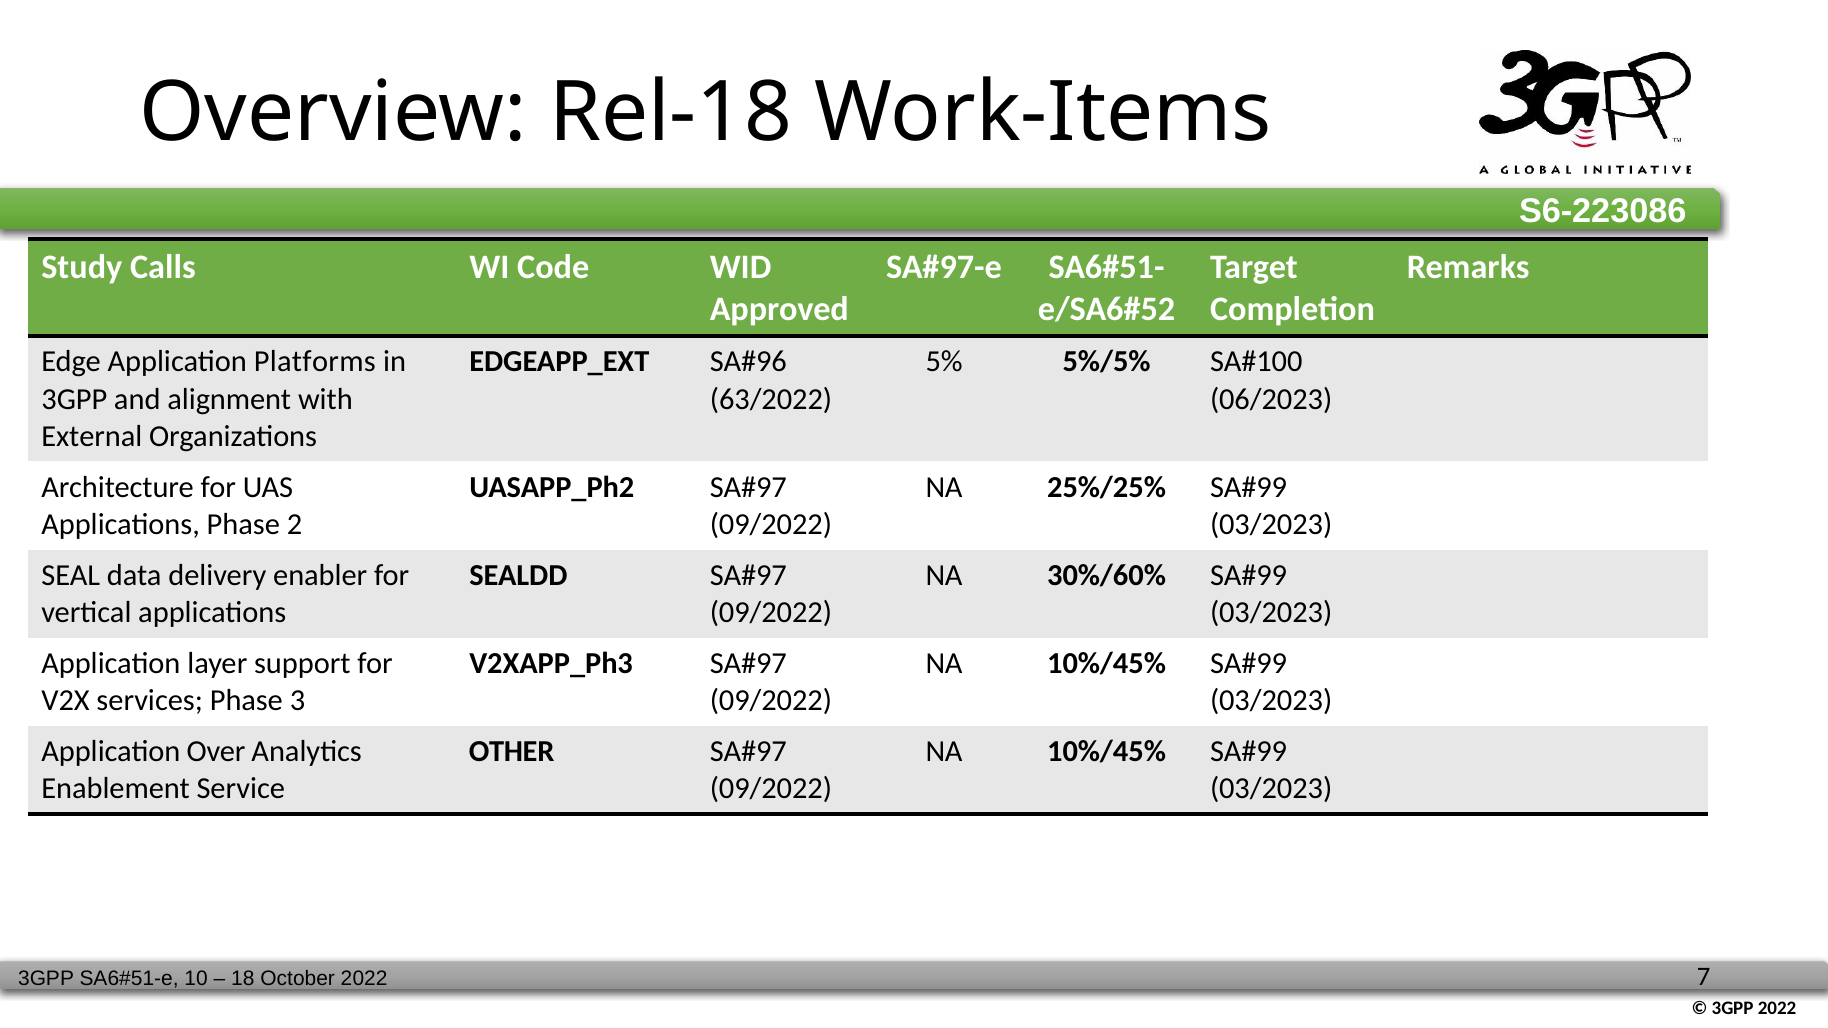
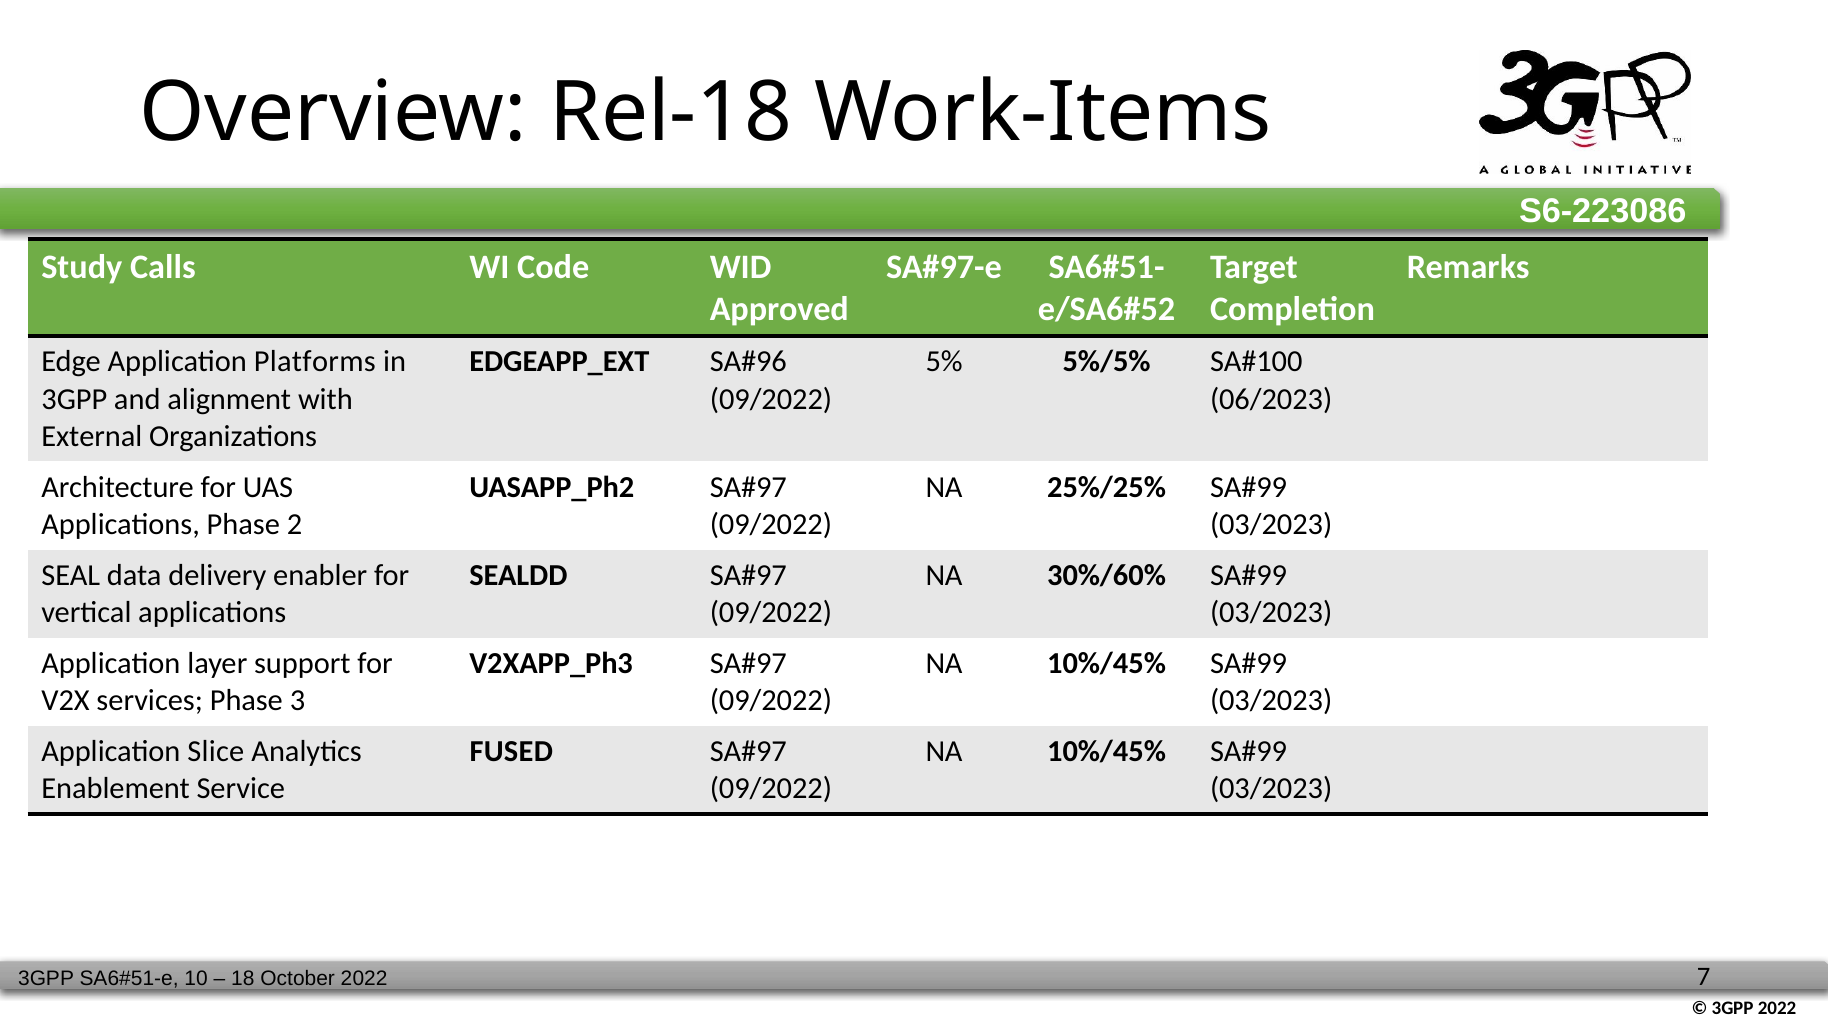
63/2022 at (771, 399): 63/2022 -> 09/2022
Over: Over -> Slice
OTHER: OTHER -> FUSED
